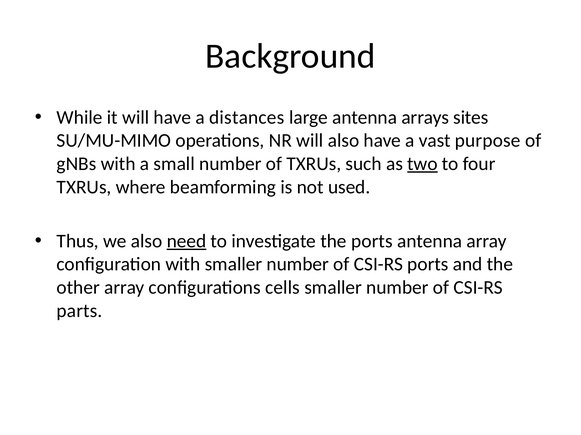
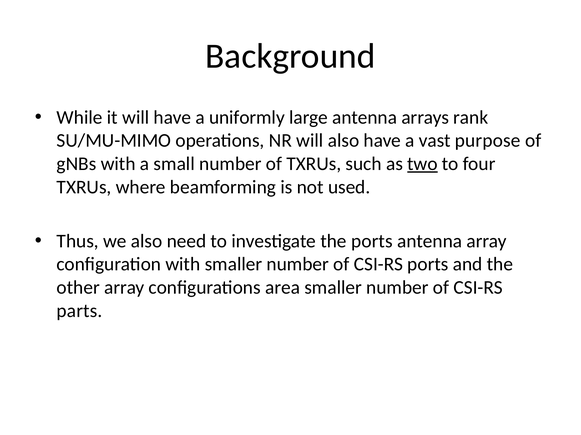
distances: distances -> uniformly
sites: sites -> rank
need underline: present -> none
cells: cells -> area
